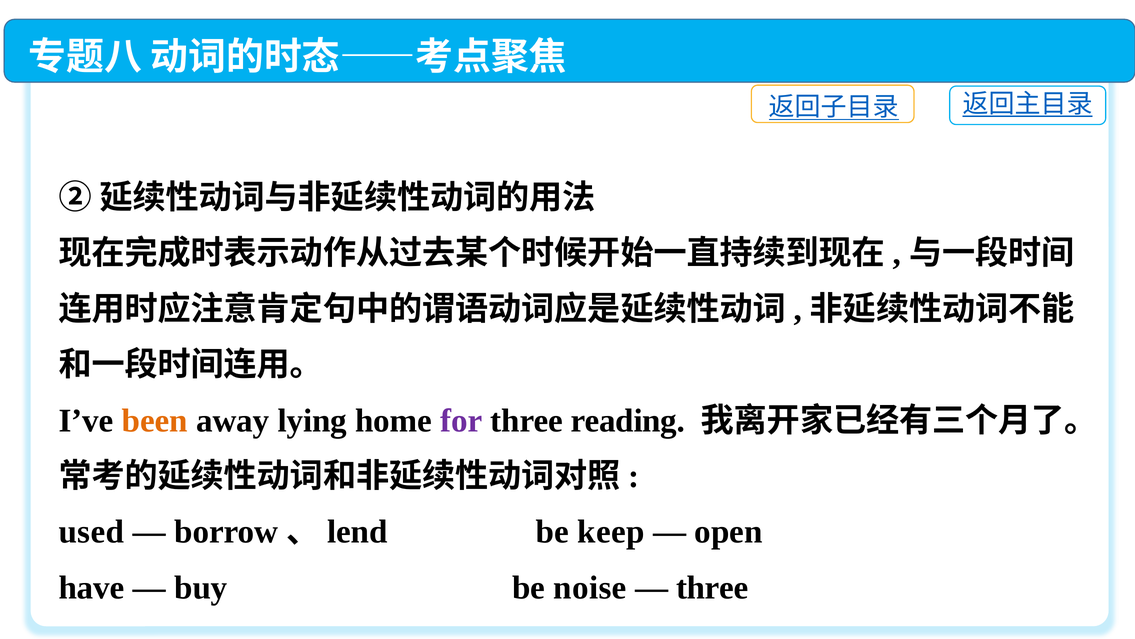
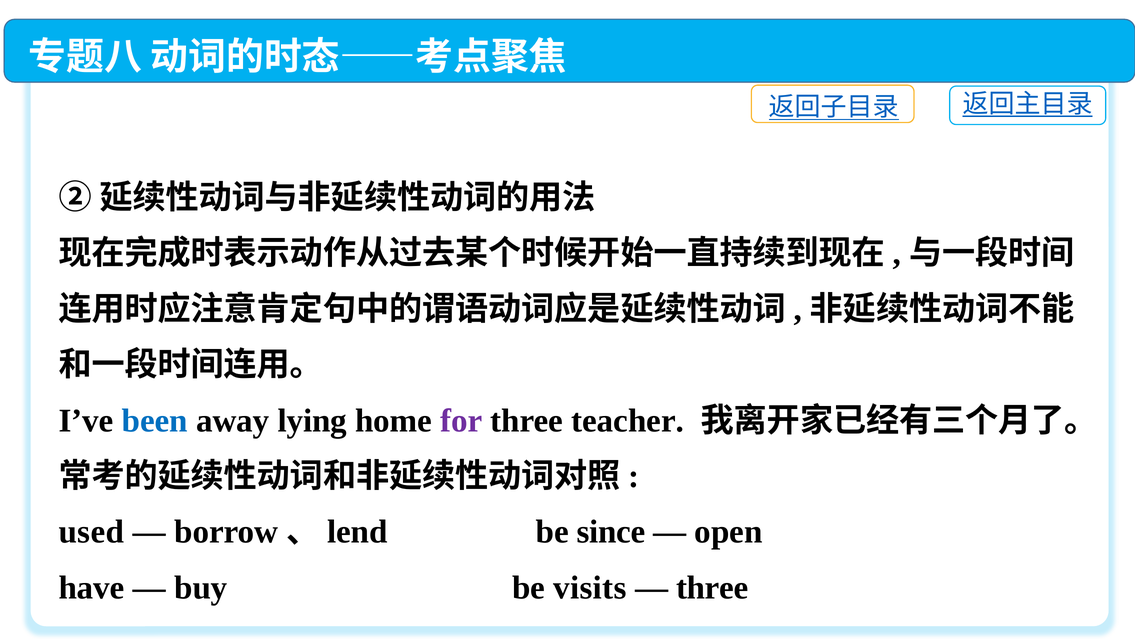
been colour: orange -> blue
reading: reading -> teacher
keep: keep -> since
noise: noise -> visits
